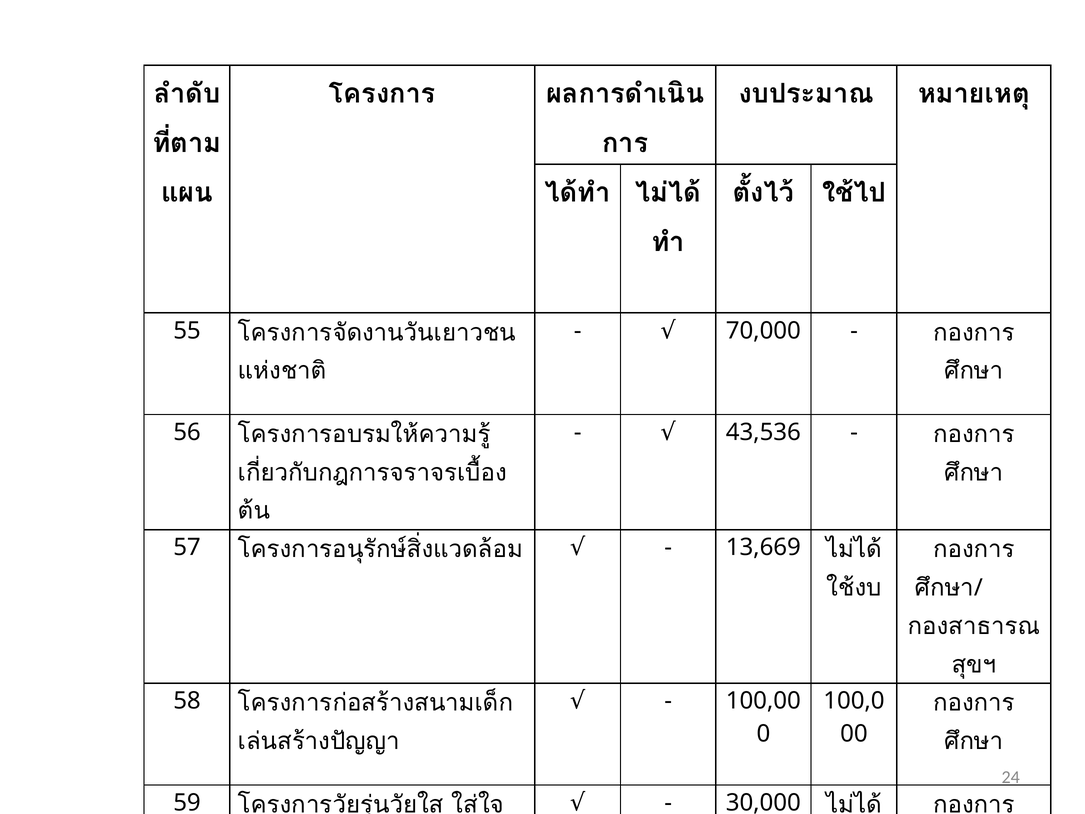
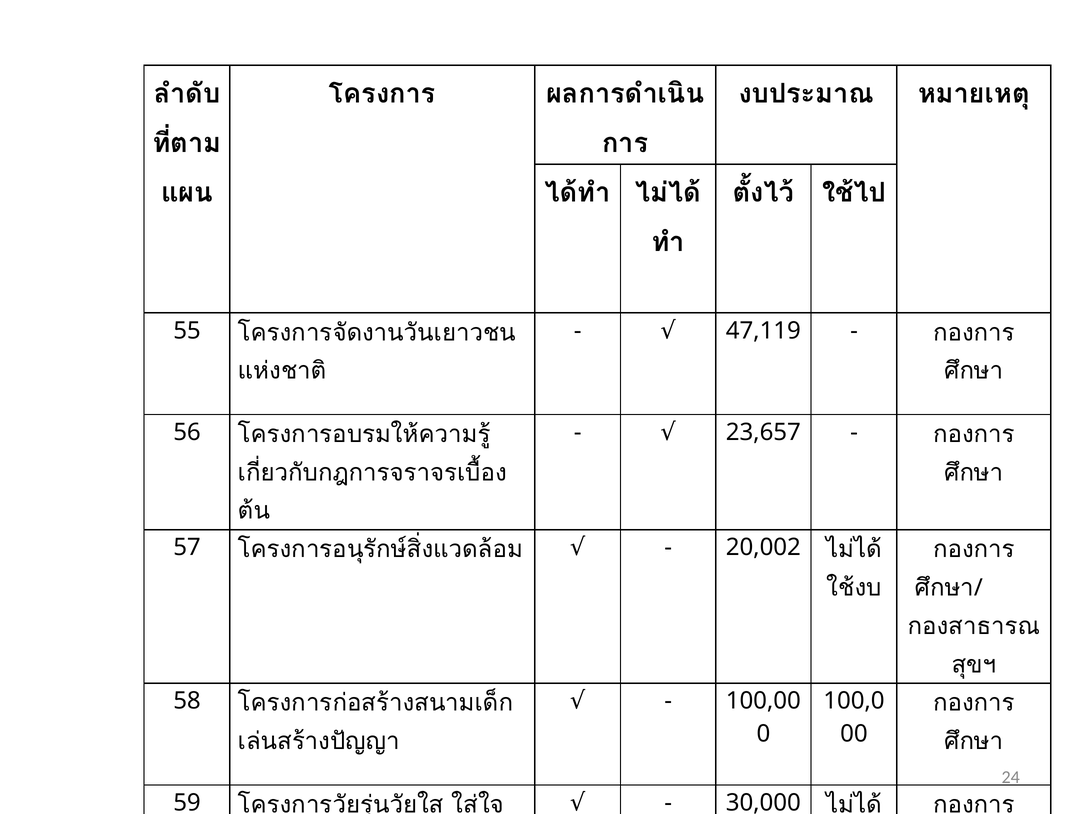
70,000: 70,000 -> 47,119
43,536: 43,536 -> 23,657
13,669: 13,669 -> 20,002
